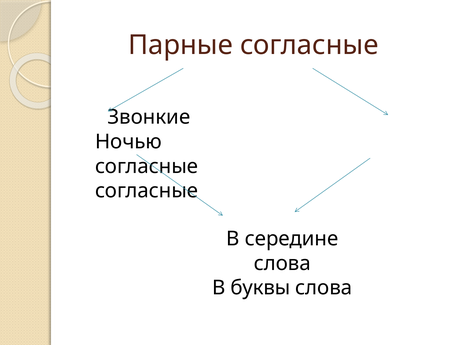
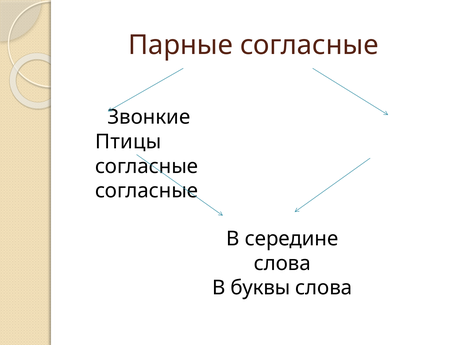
Ночью: Ночью -> Птицы
